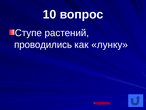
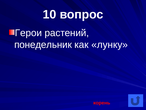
Ступе: Ступе -> Герои
проводились: проводились -> понедельник
